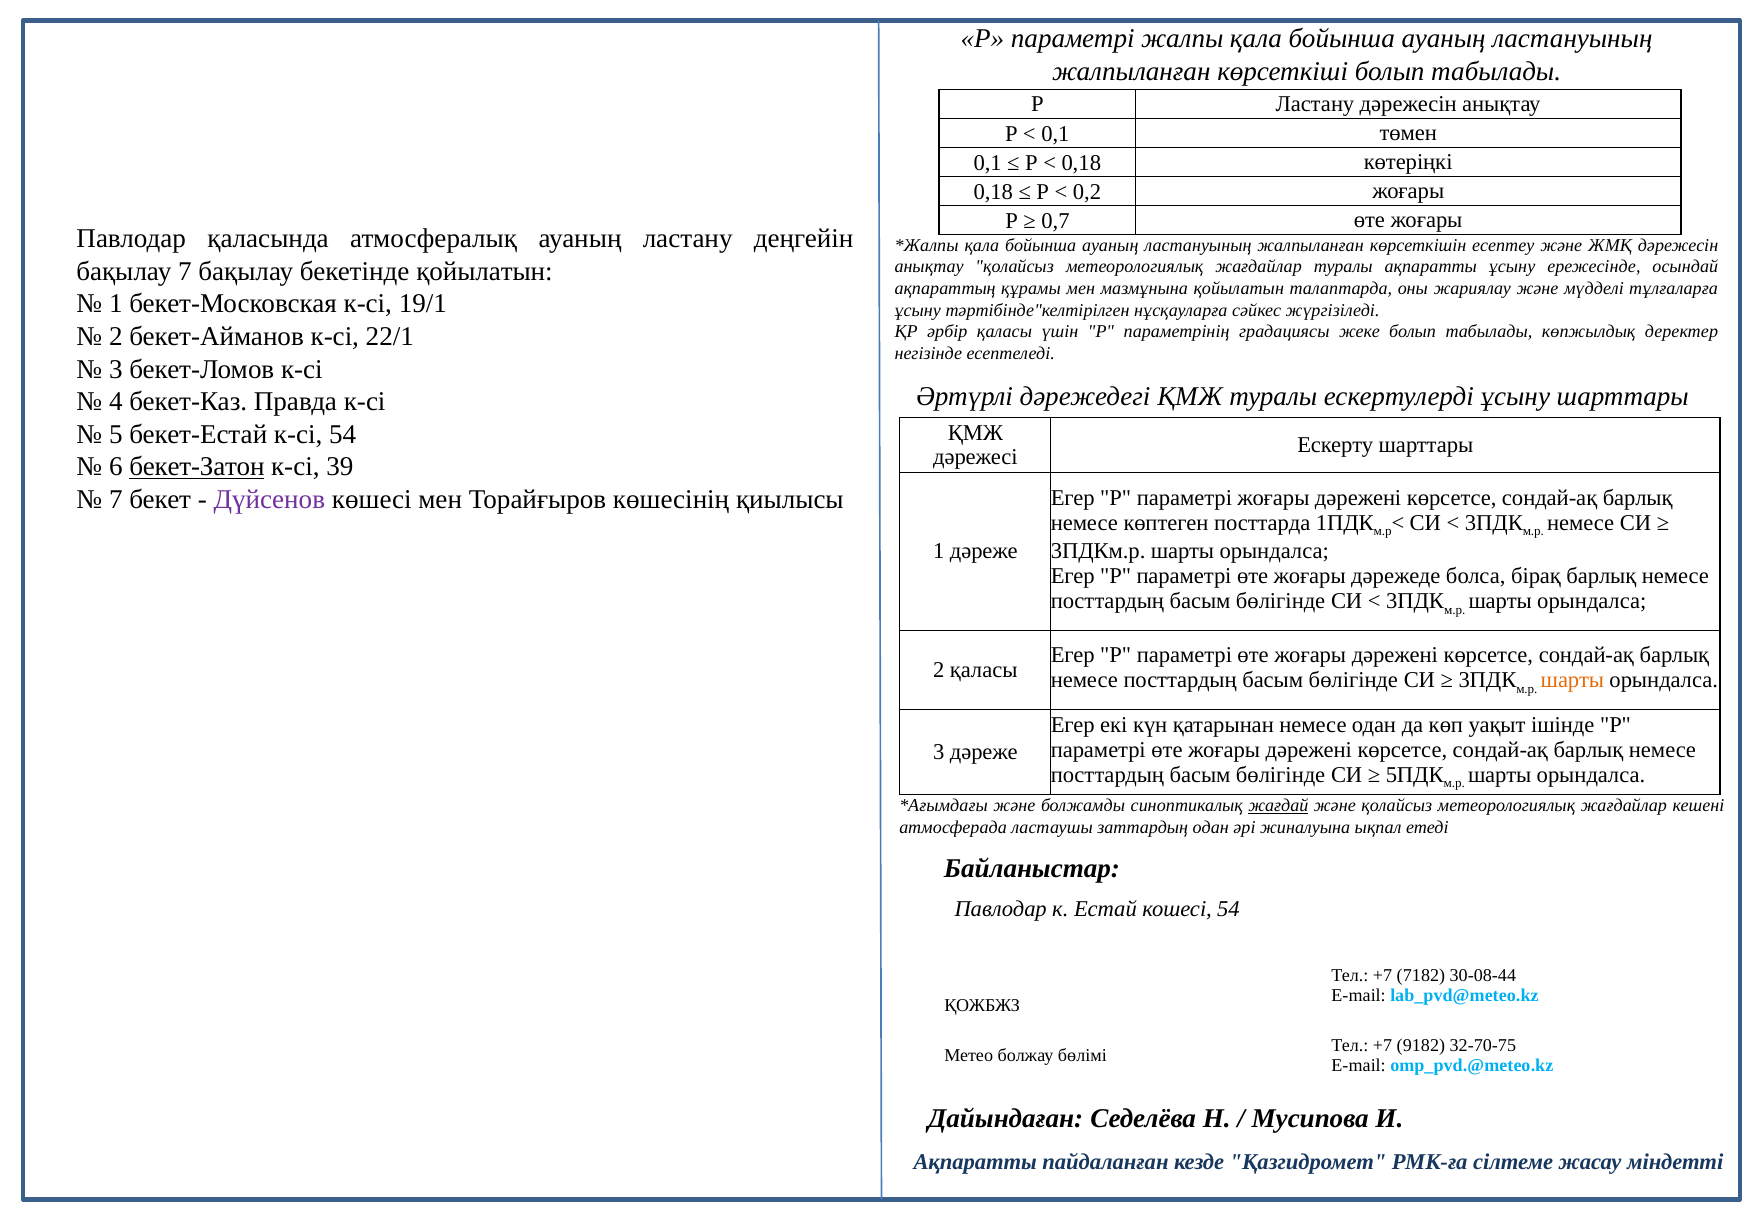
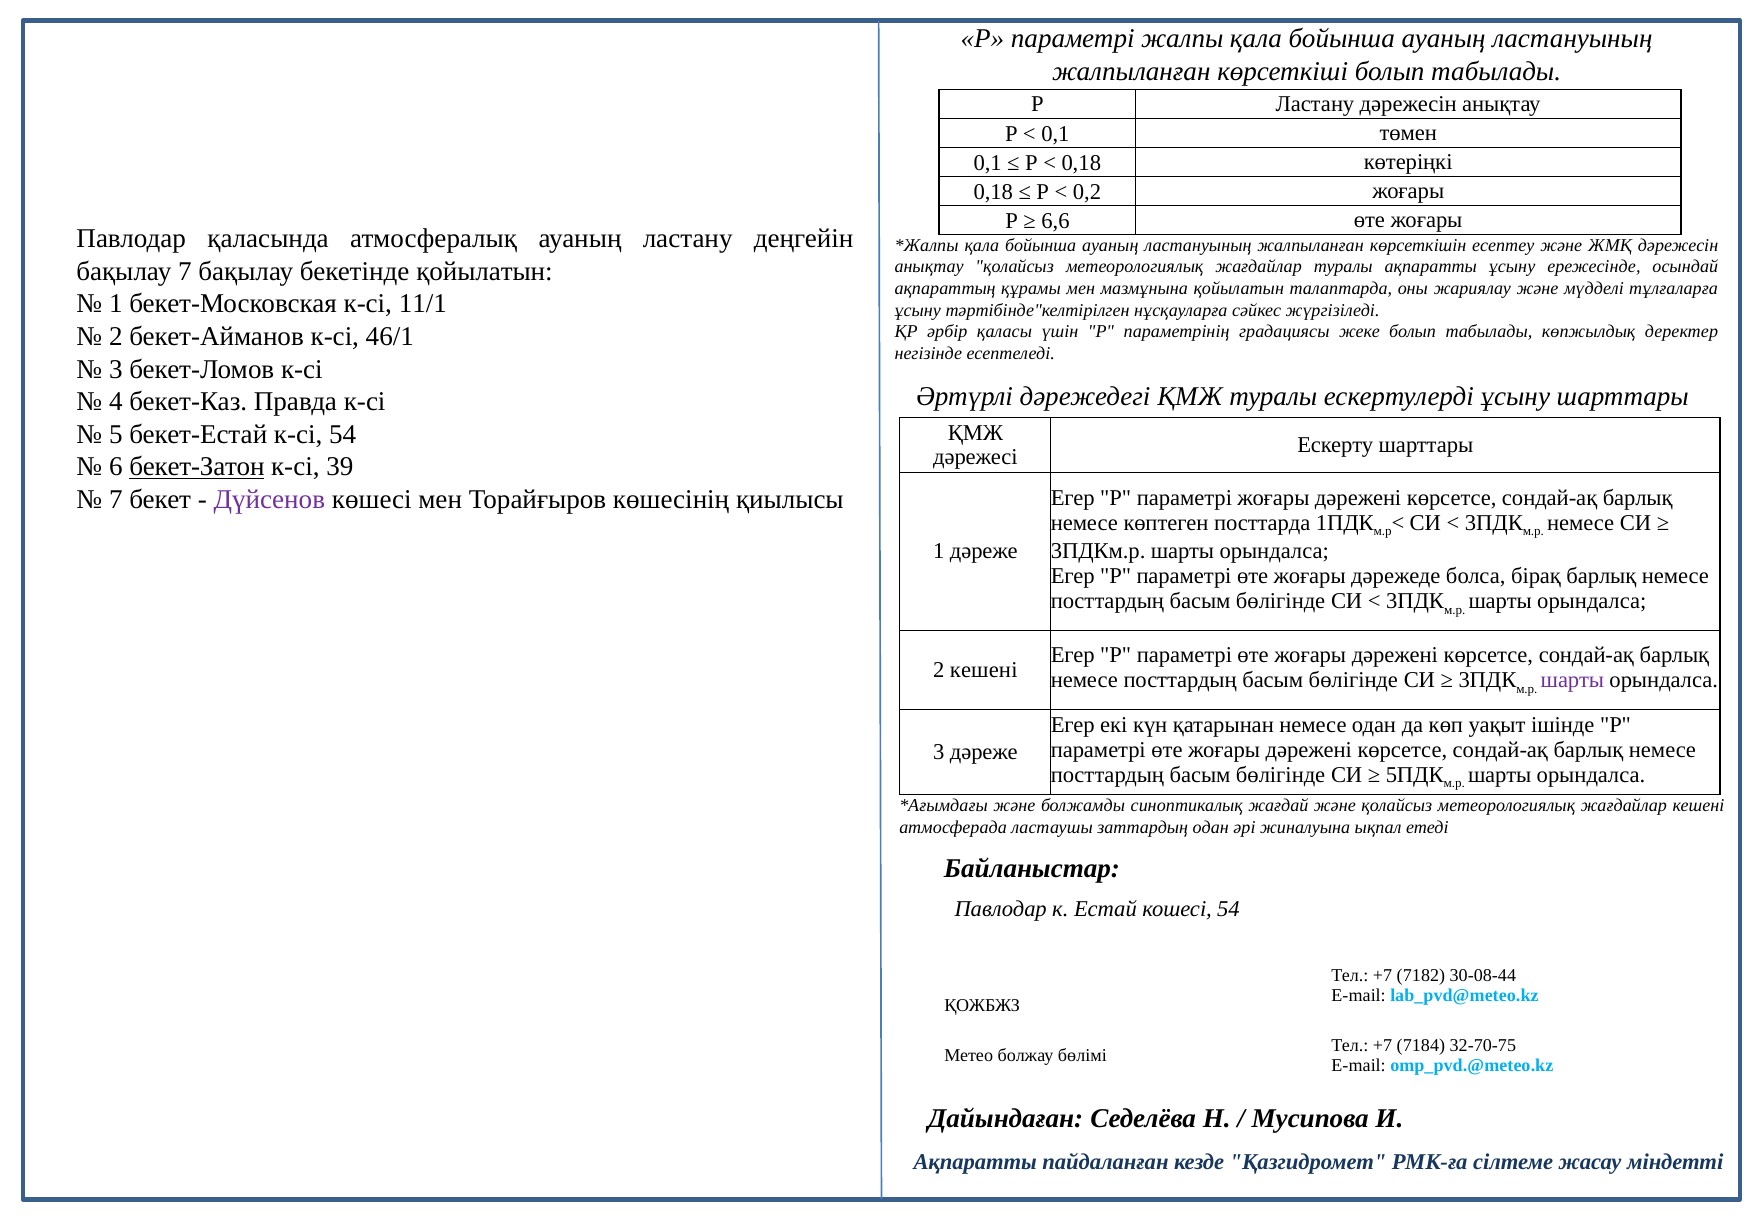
0,7: 0,7 -> 6,6
19/1: 19/1 -> 11/1
22/1: 22/1 -> 46/1
2 қаласы: қаласы -> кешені
шарты at (1572, 681) colour: orange -> purple
жағдай underline: present -> none
9182: 9182 -> 7184
